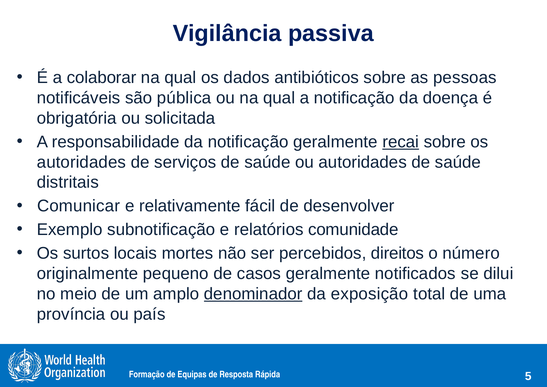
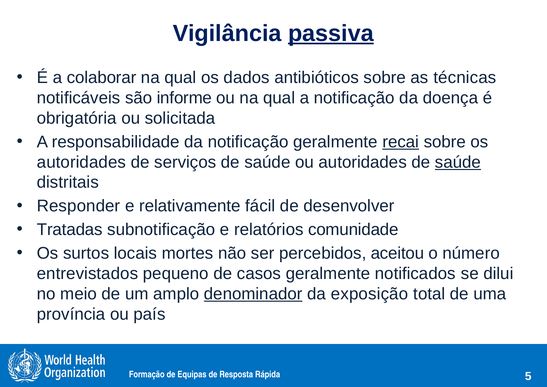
passiva underline: none -> present
pessoas: pessoas -> técnicas
pública: pública -> informe
saúde at (458, 162) underline: none -> present
Comunicar: Comunicar -> Responder
Exemplo: Exemplo -> Tratadas
direitos: direitos -> aceitou
originalmente: originalmente -> entrevistados
